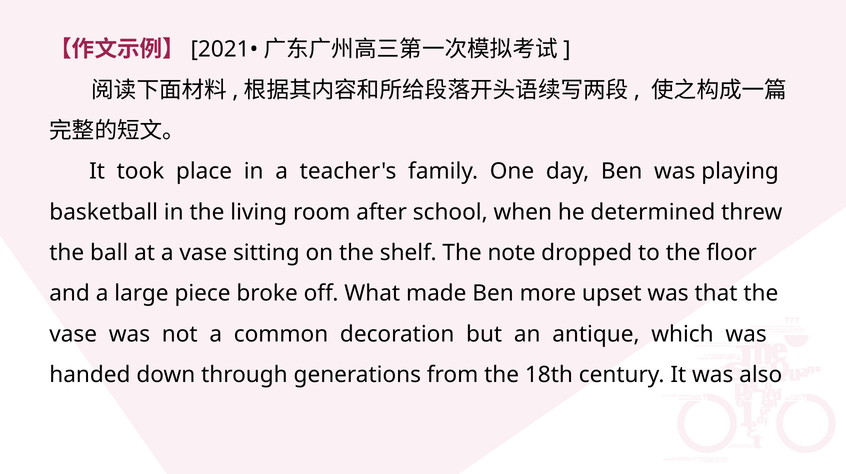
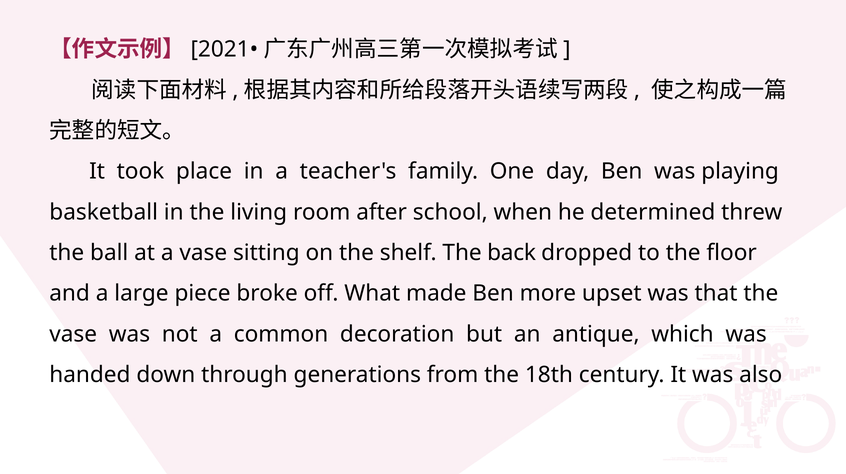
note: note -> back
